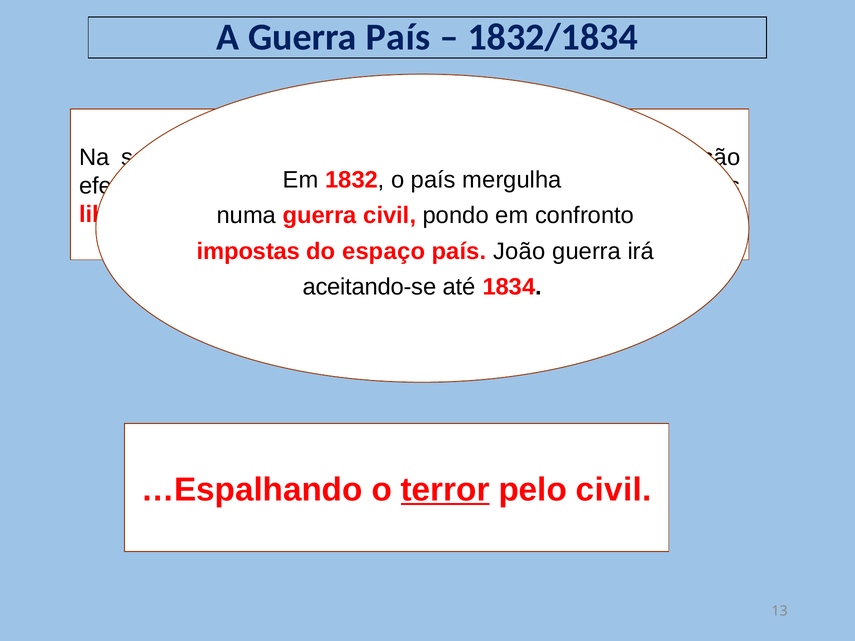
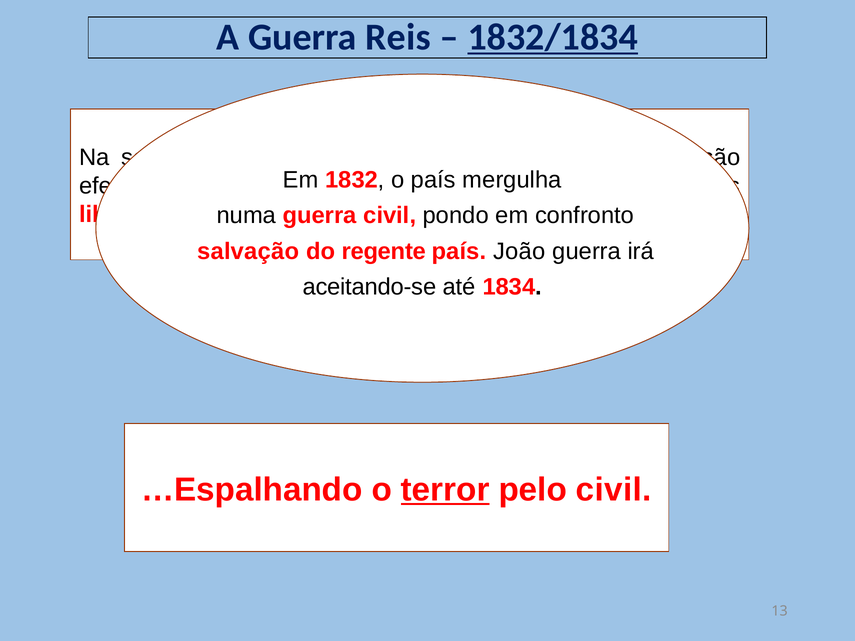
Guerra País: País -> Reis
1832/1834 underline: none -> present
impostas: impostas -> salvação
espaço: espaço -> regente
